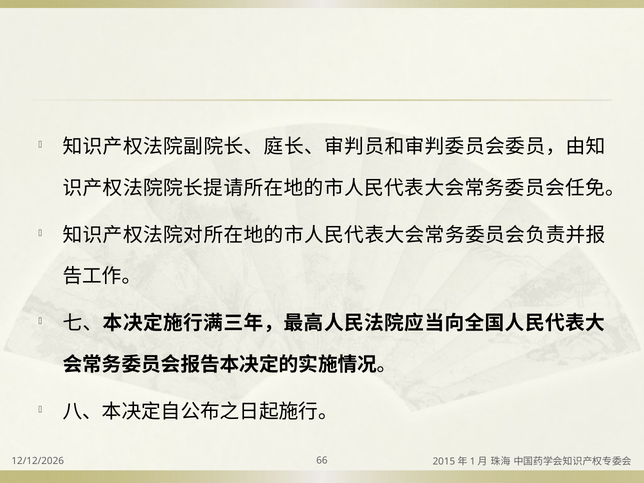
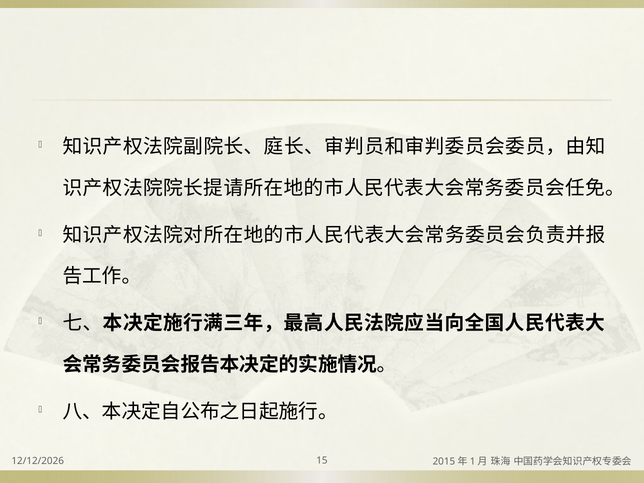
66: 66 -> 15
